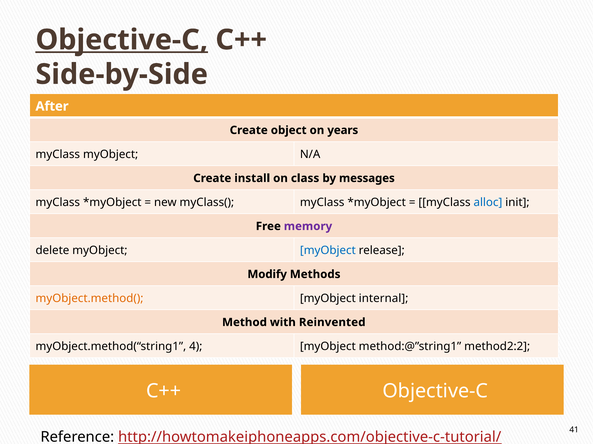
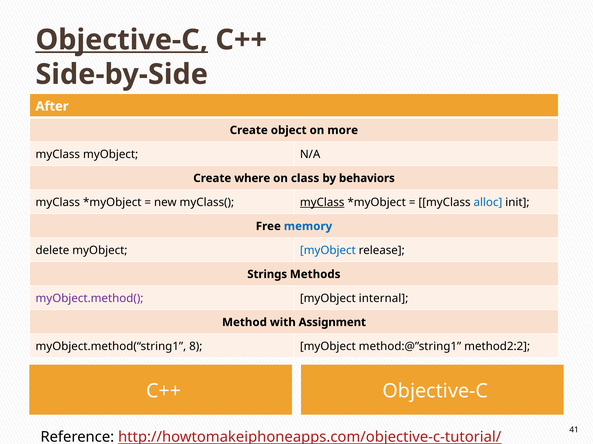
years: years -> more
install: install -> where
messages: messages -> behaviors
myClass at (322, 203) underline: none -> present
memory colour: purple -> blue
Modify: Modify -> Strings
myObject.method( colour: orange -> purple
Reinvented: Reinvented -> Assignment
4: 4 -> 8
